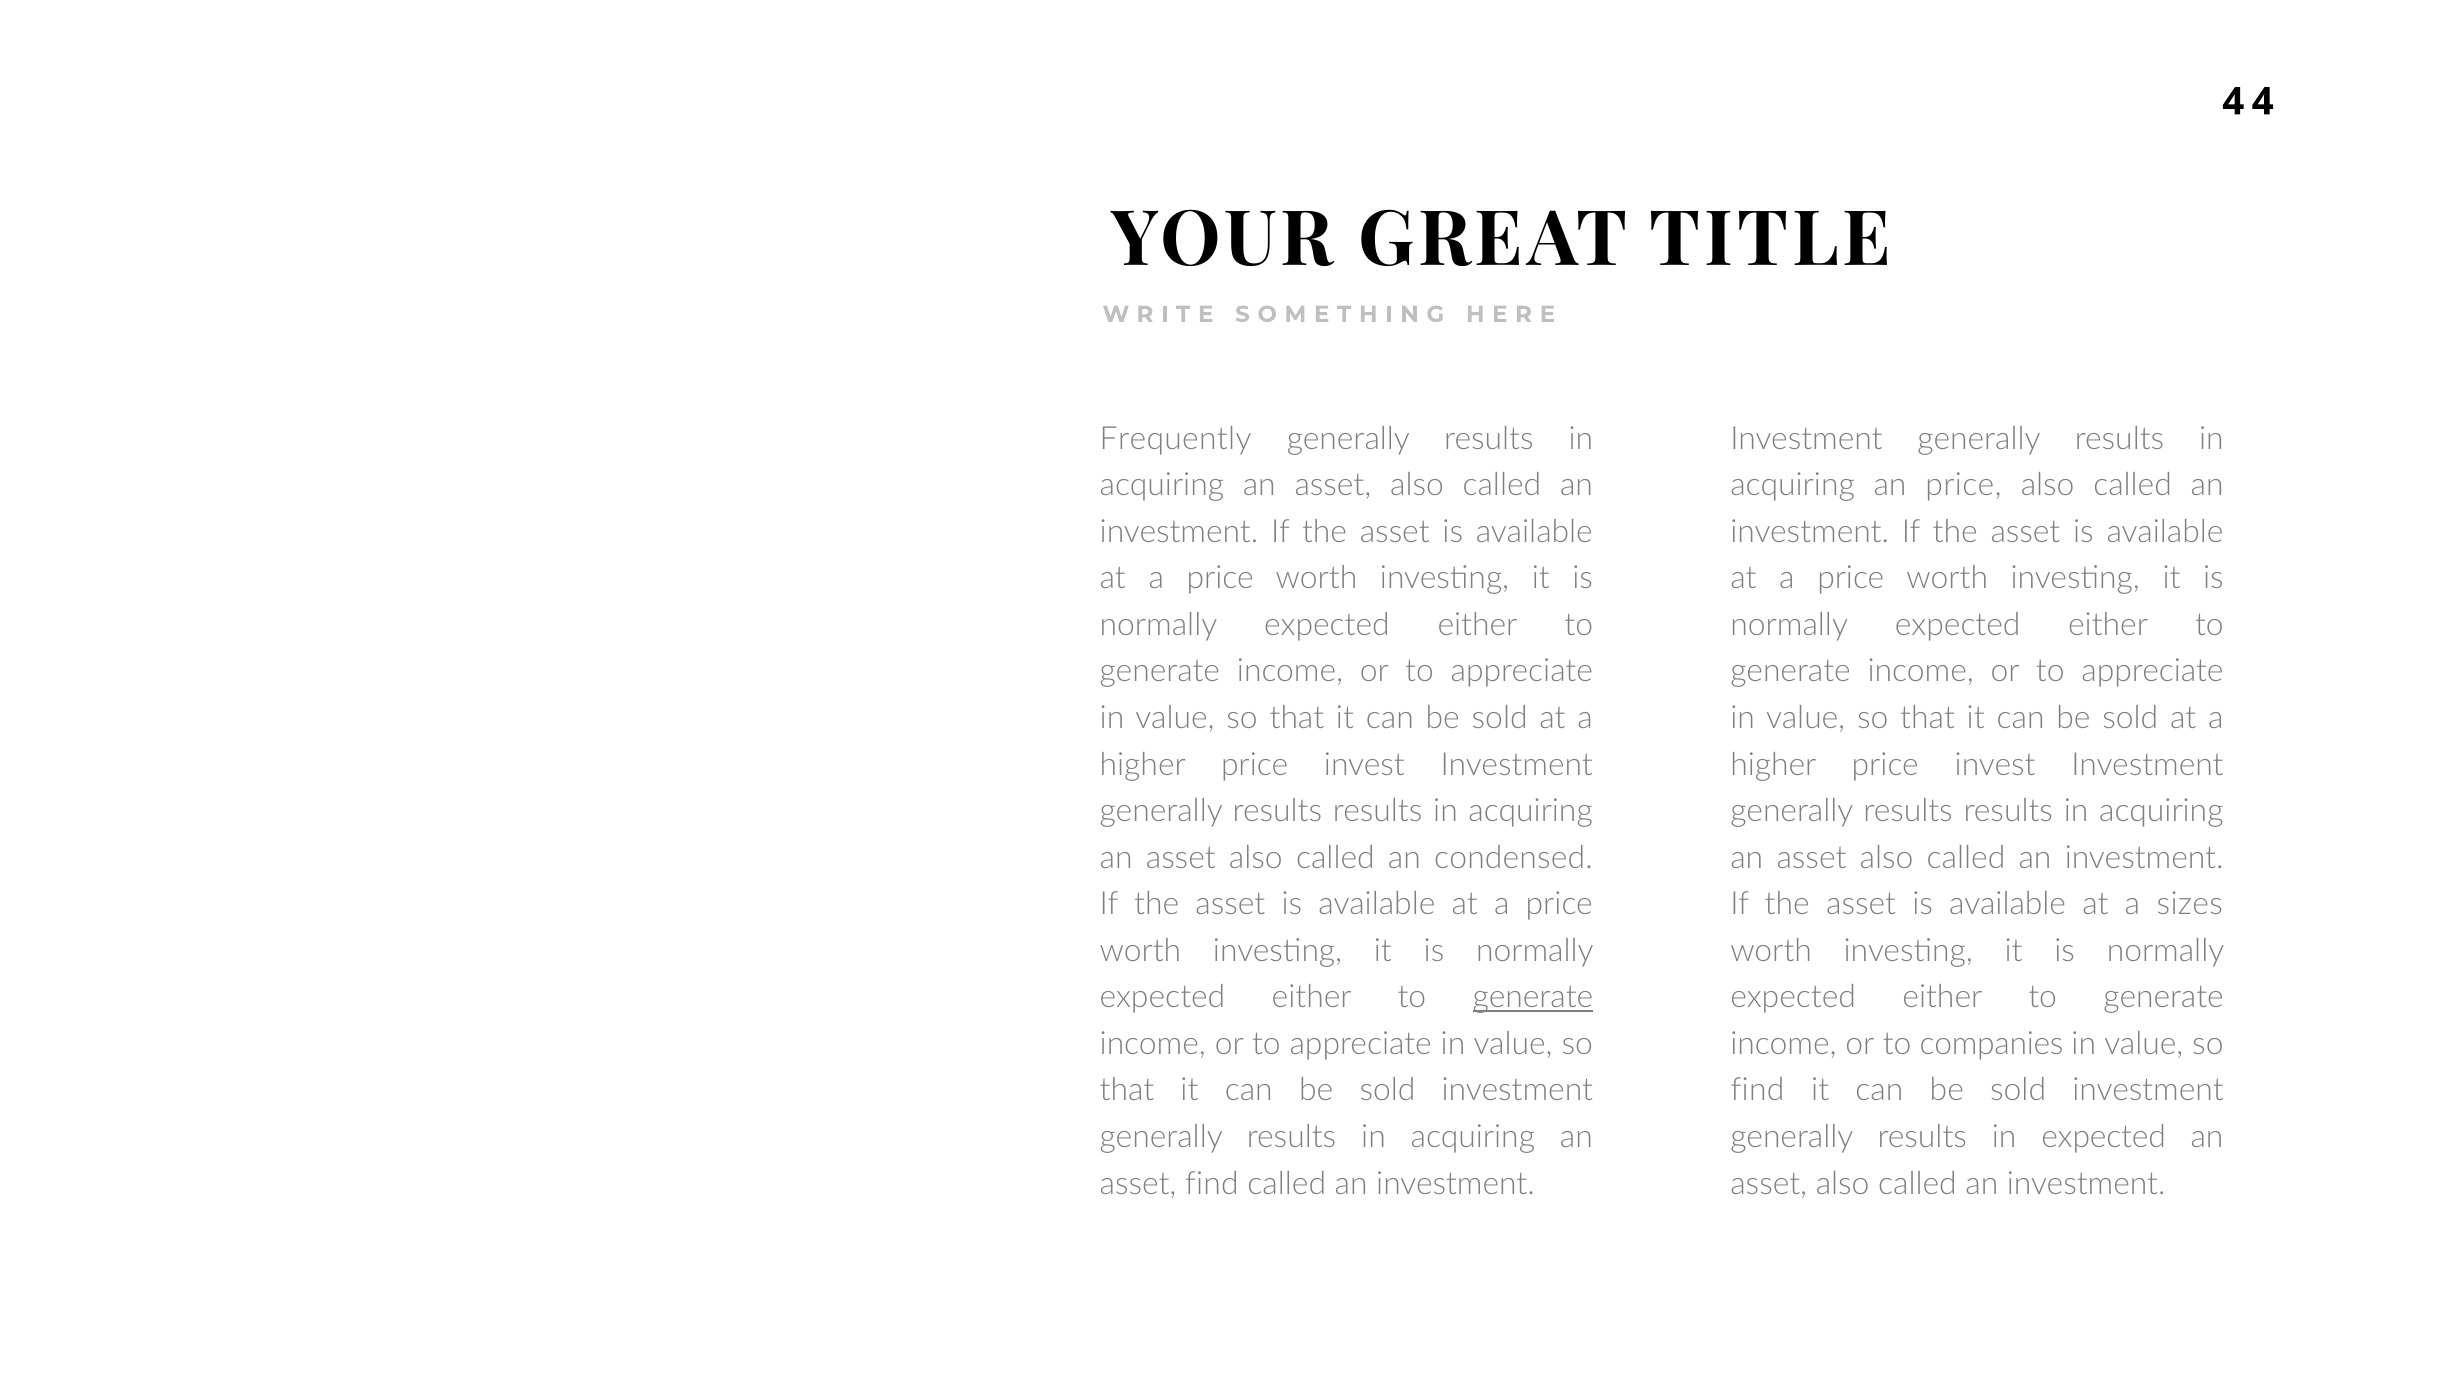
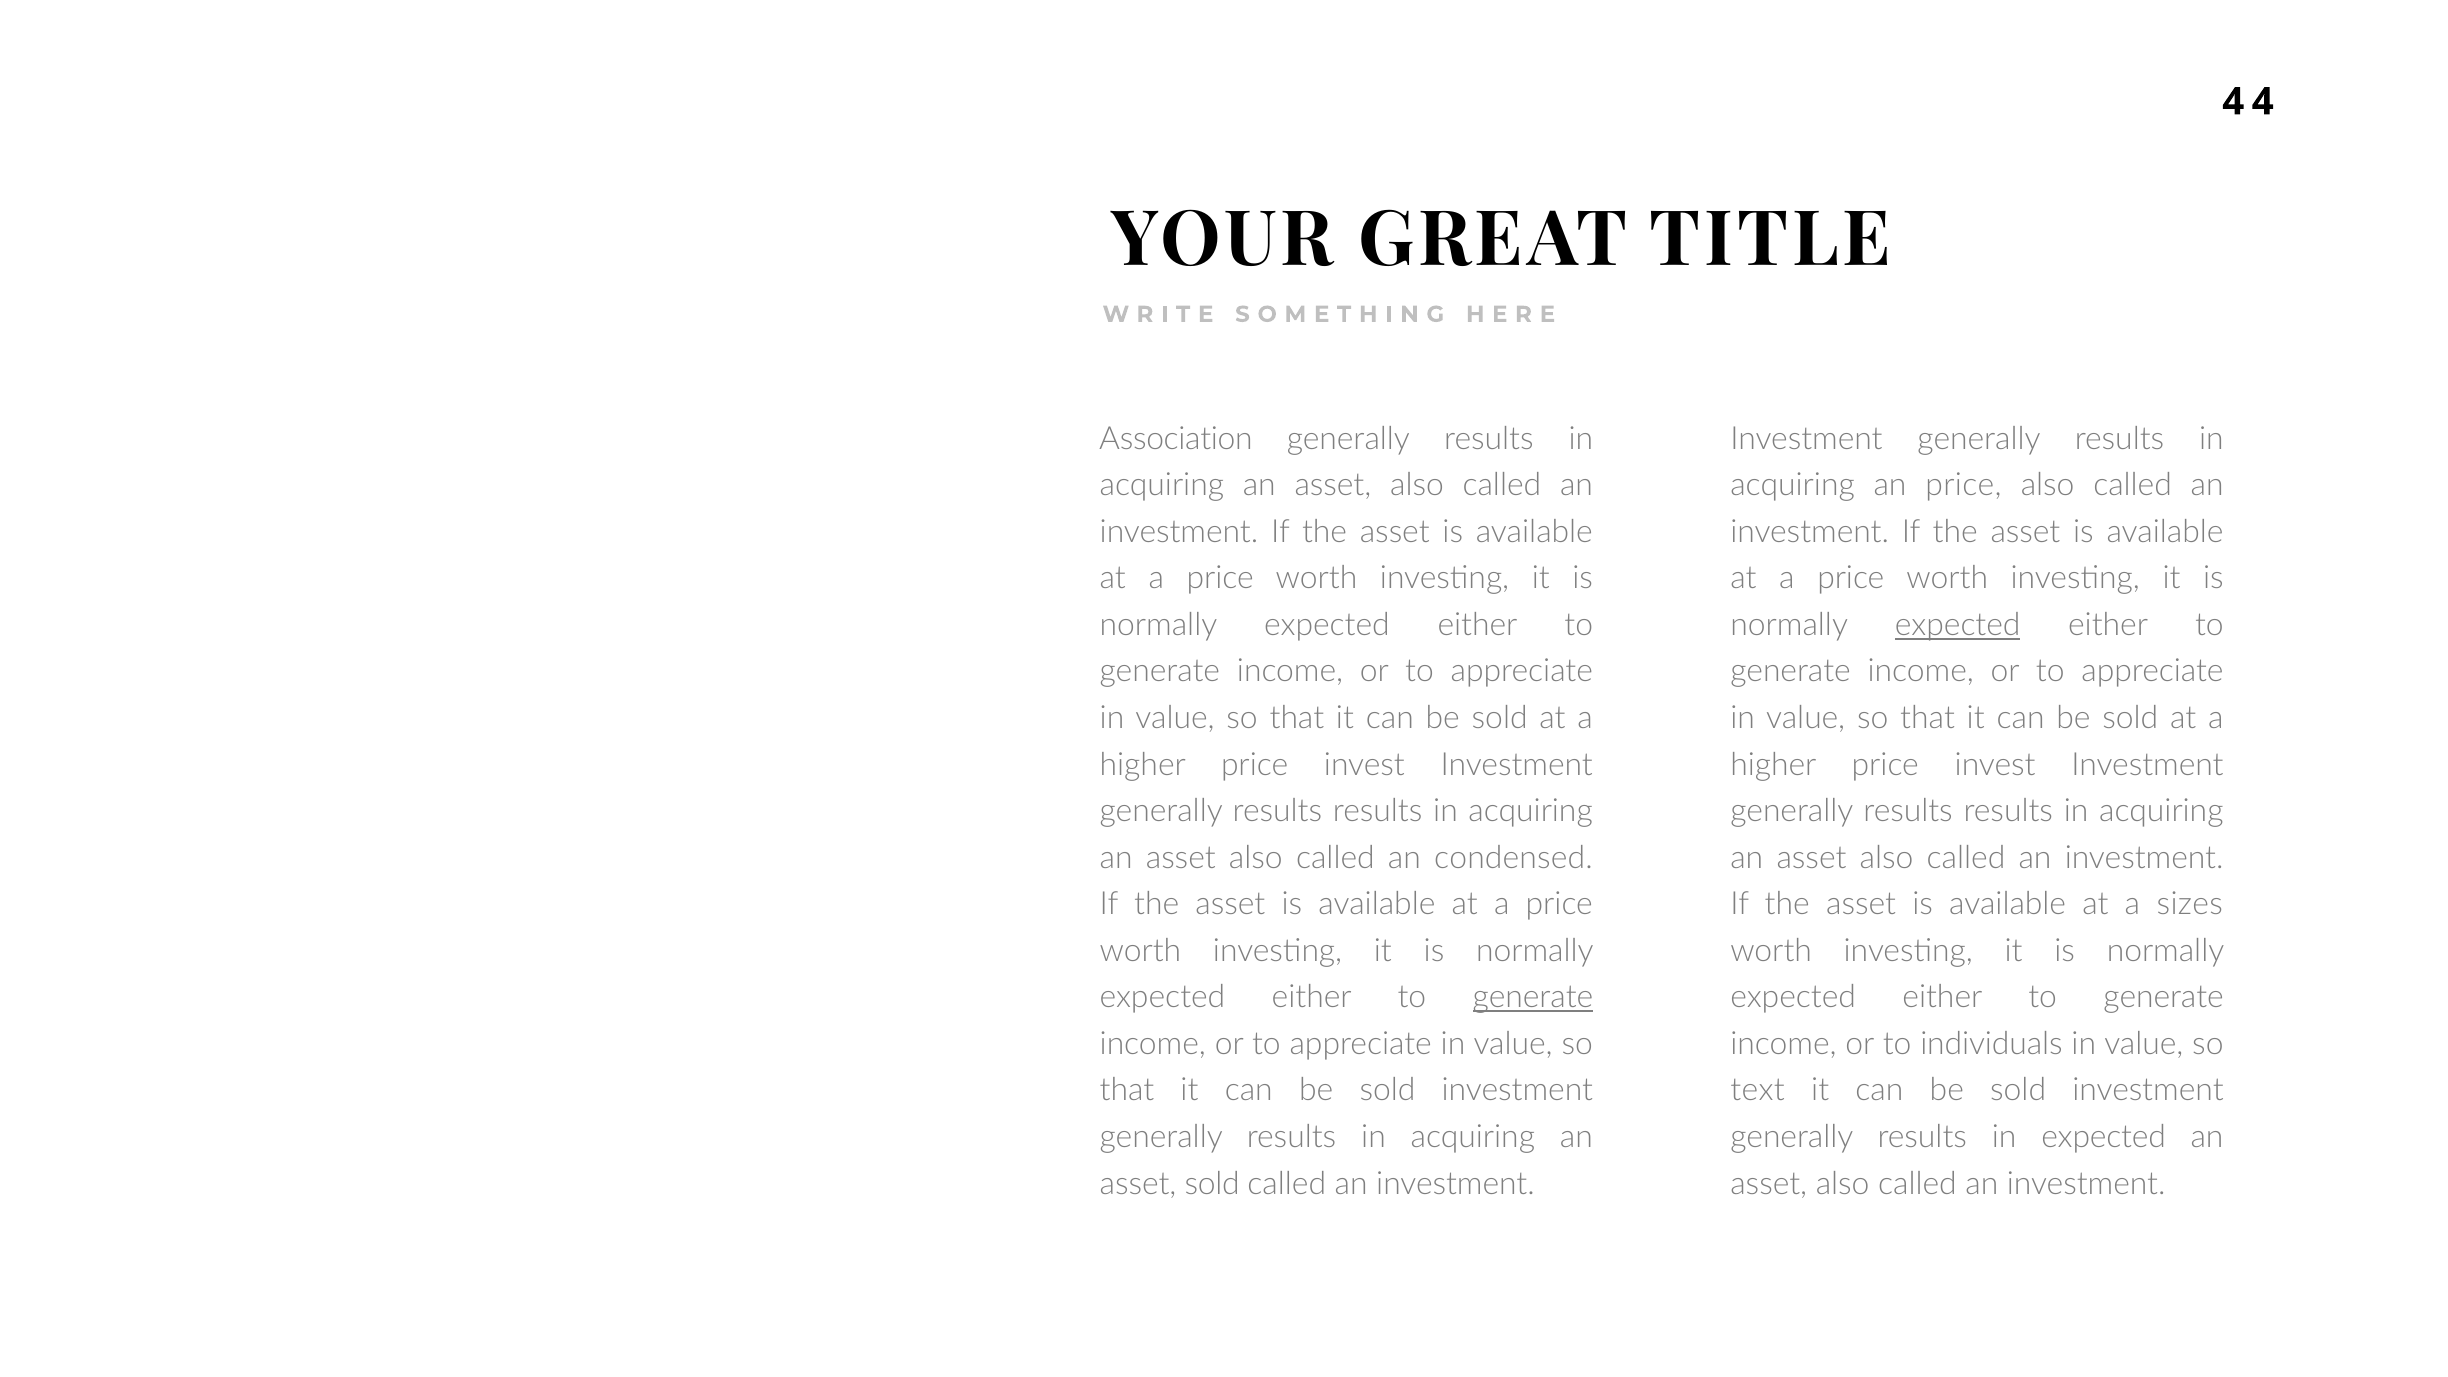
Frequently: Frequently -> Association
expected at (1958, 625) underline: none -> present
companies: companies -> individuals
find at (1758, 1091): find -> text
asset find: find -> sold
